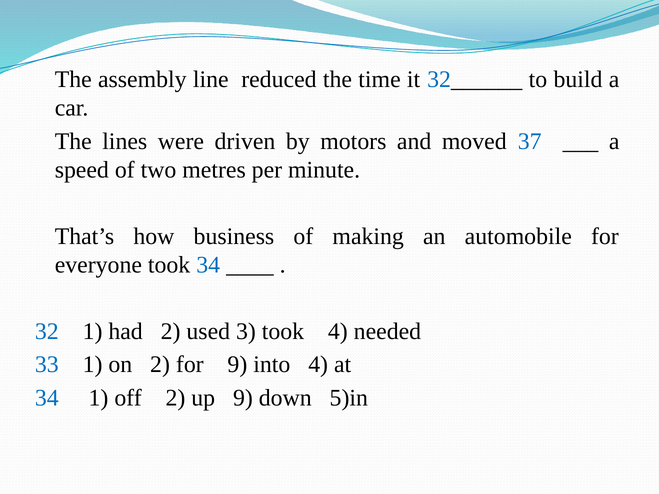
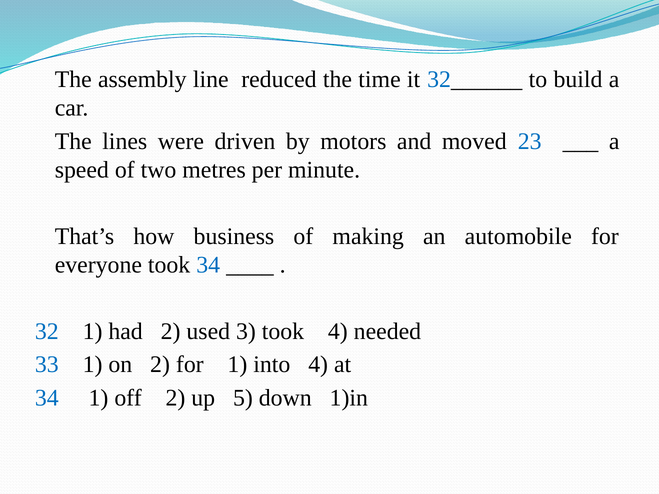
37: 37 -> 23
for 9: 9 -> 1
up 9: 9 -> 5
5)in: 5)in -> 1)in
